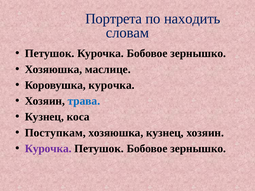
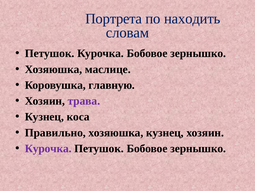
Коровушка курочка: курочка -> главную
трава colour: blue -> purple
Поступкам: Поступкам -> Правильно
